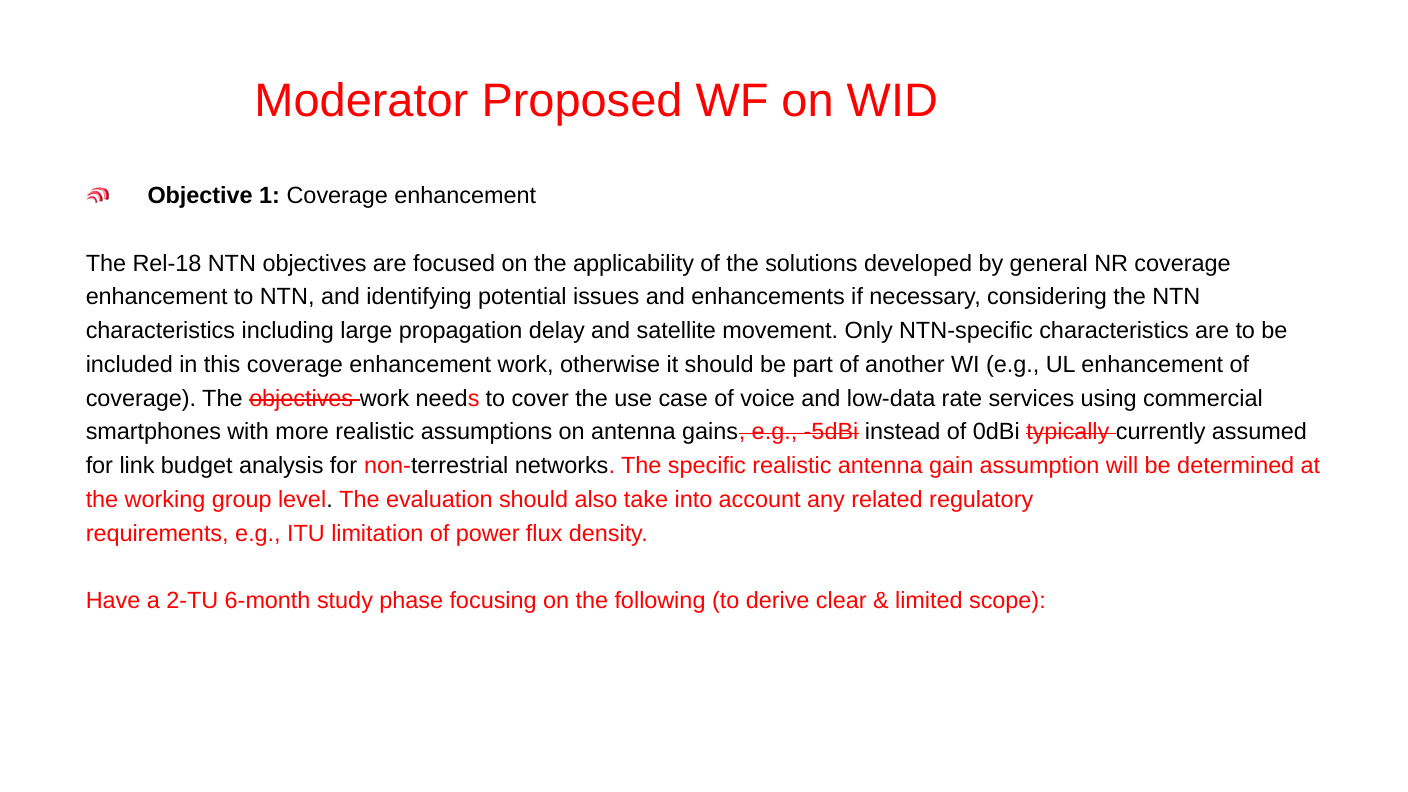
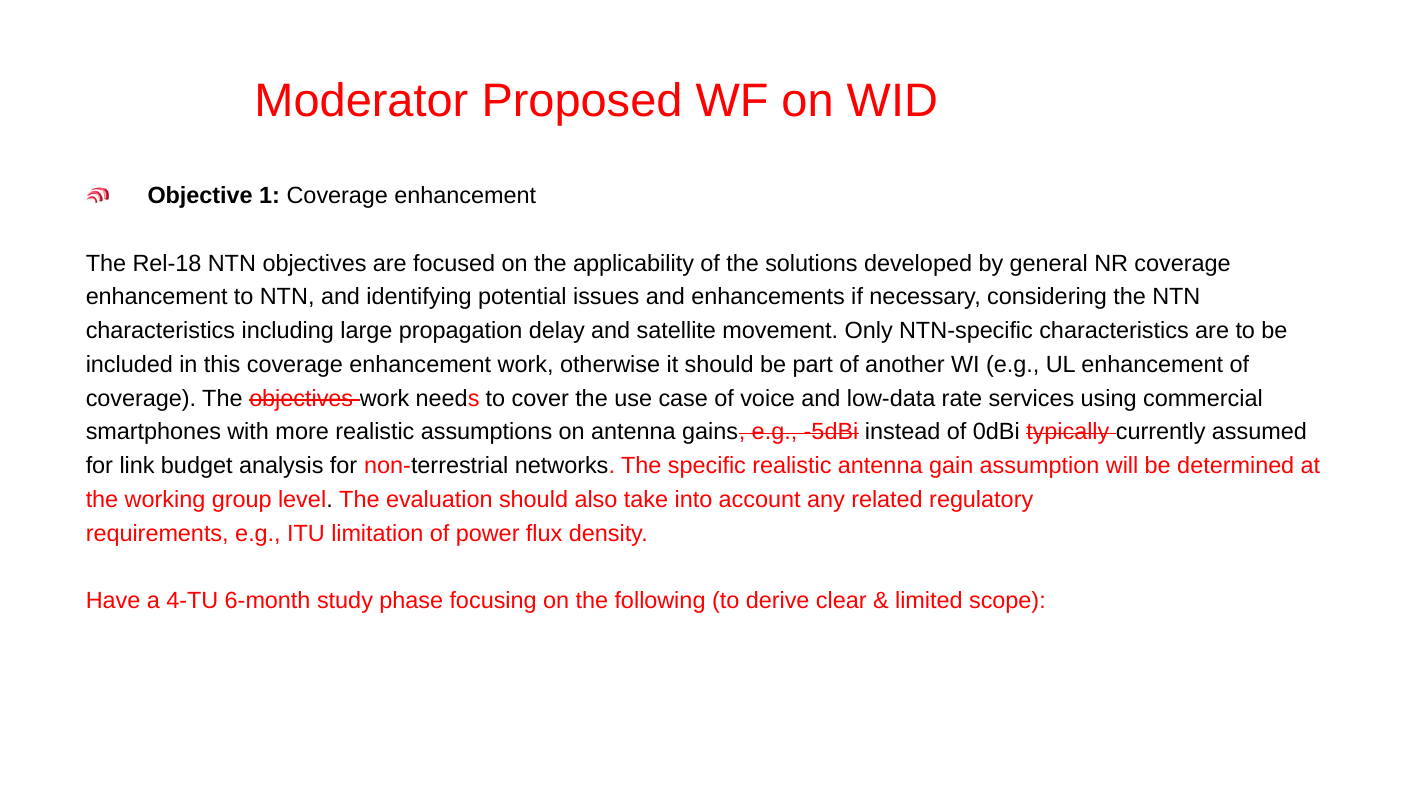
2-TU: 2-TU -> 4-TU
